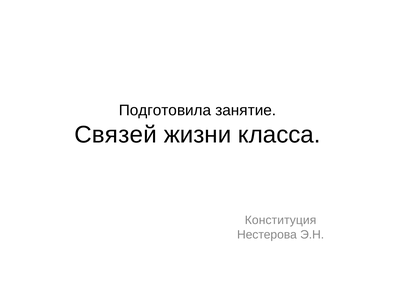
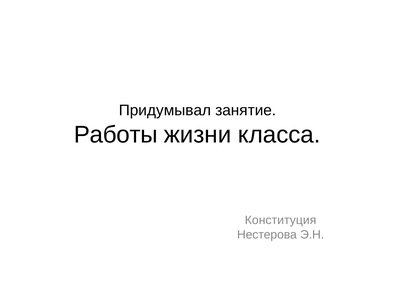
Подготовила: Подготовила -> Придумывал
Связей: Связей -> Работы
